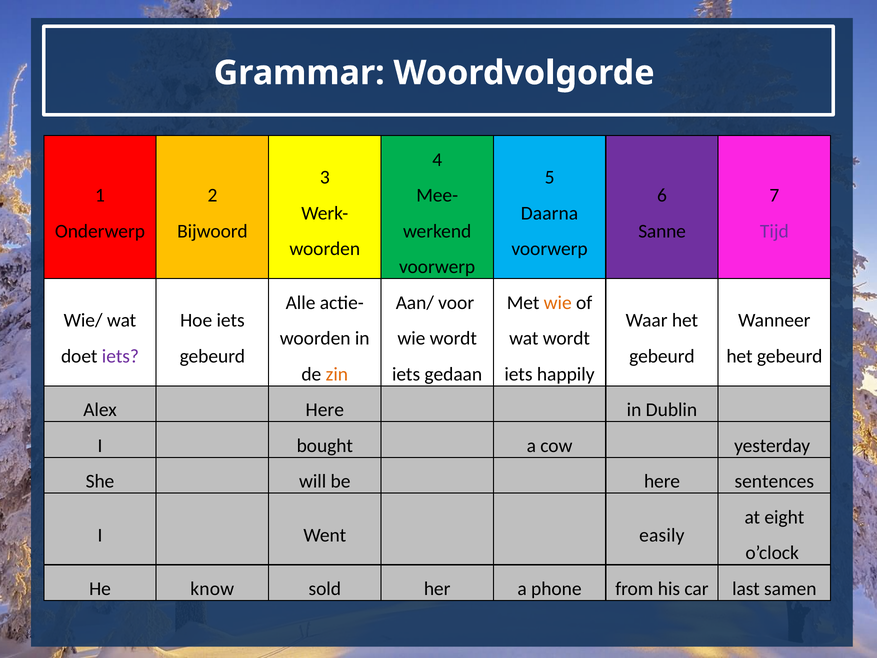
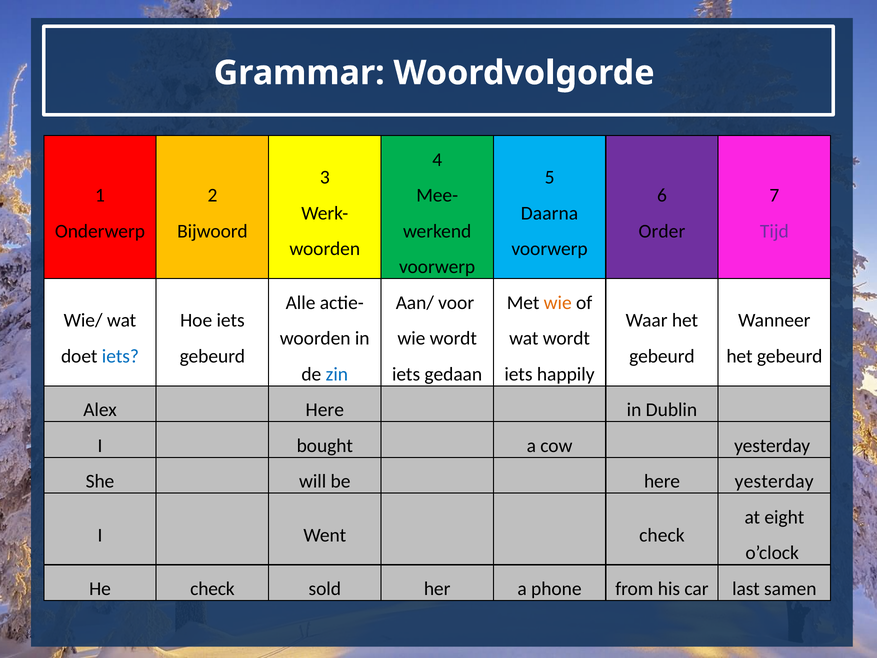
Sanne: Sanne -> Order
iets at (120, 356) colour: purple -> blue
zin colour: orange -> blue
here sentences: sentences -> yesterday
Went easily: easily -> check
He know: know -> check
